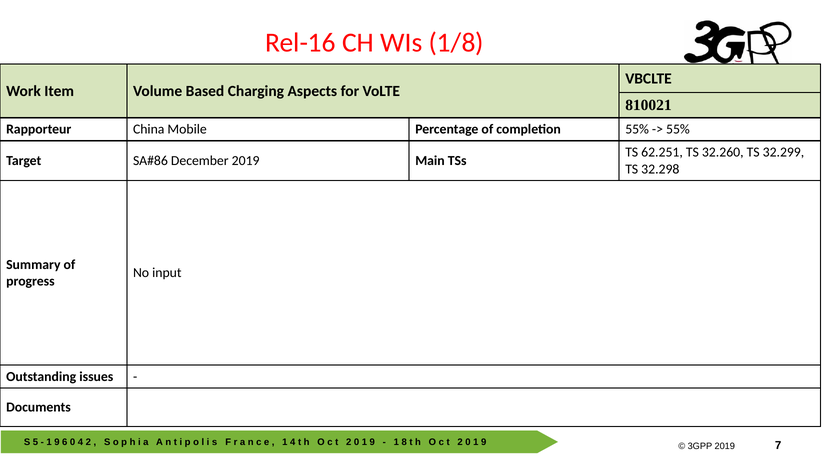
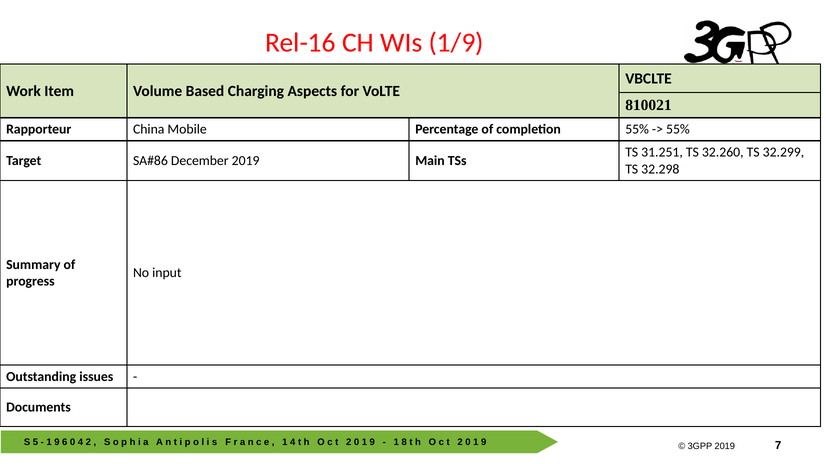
1/8: 1/8 -> 1/9
62.251: 62.251 -> 31.251
